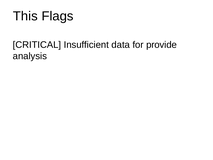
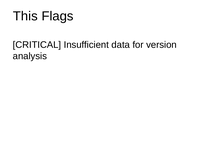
provide: provide -> version
